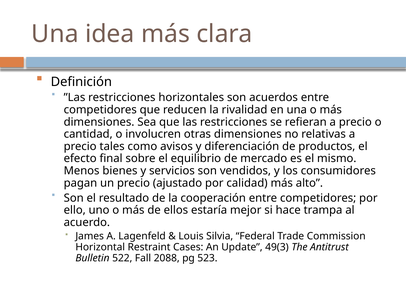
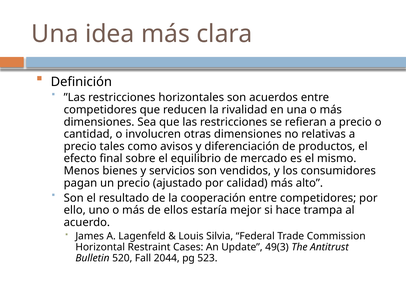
522: 522 -> 520
2088: 2088 -> 2044
